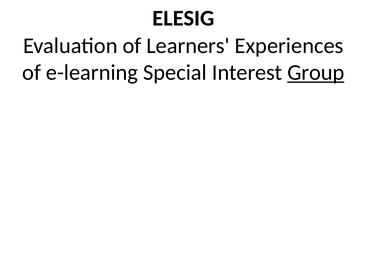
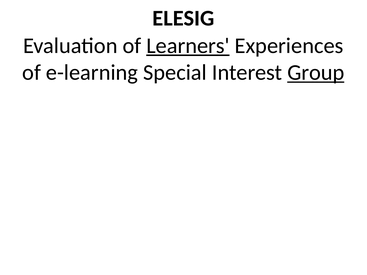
Learners underline: none -> present
